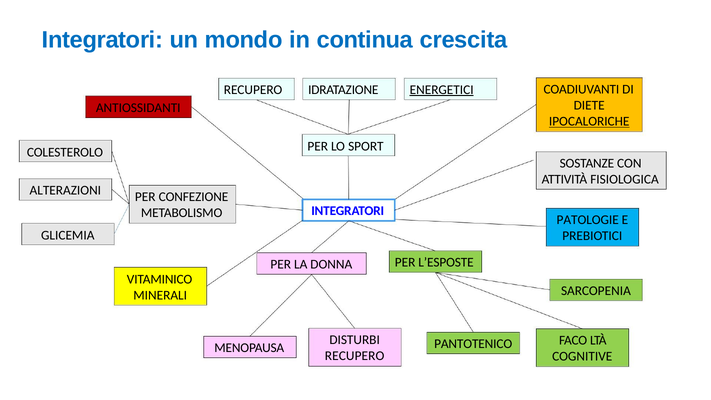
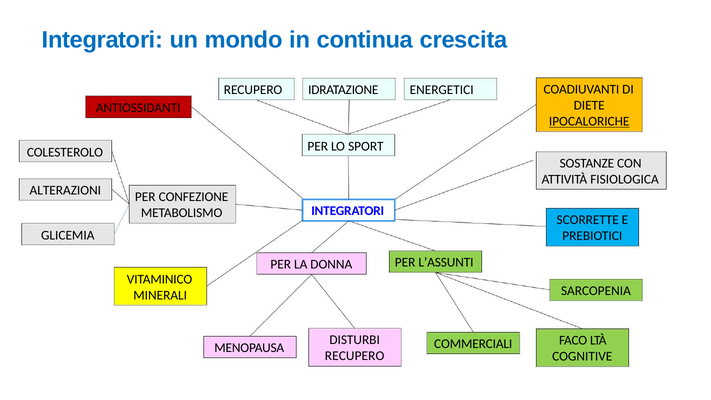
ENERGETICI underline: present -> none
PATOLOGIE: PATOLOGIE -> SCORRETTE
L’ESPOSTE: L’ESPOSTE -> L’ASSUNTI
PANTOTENICO: PANTOTENICO -> COMMERCIALI
